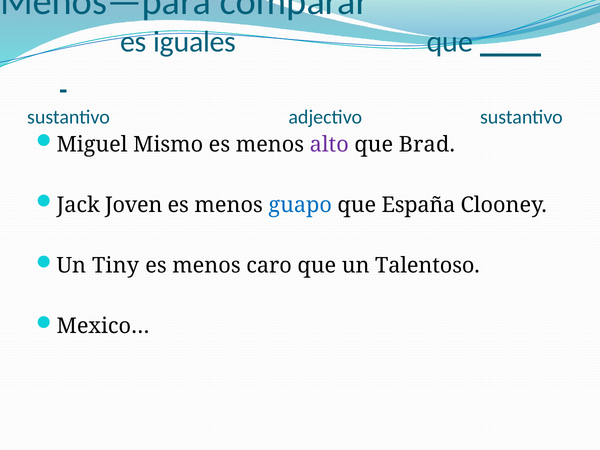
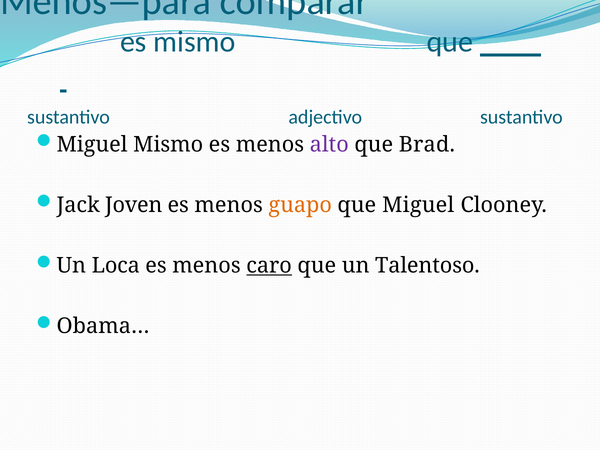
es iguales: iguales -> mismo
guapo colour: blue -> orange
que España: España -> Miguel
Tiny: Tiny -> Loca
caro underline: none -> present
Mexico…: Mexico… -> Obama…
